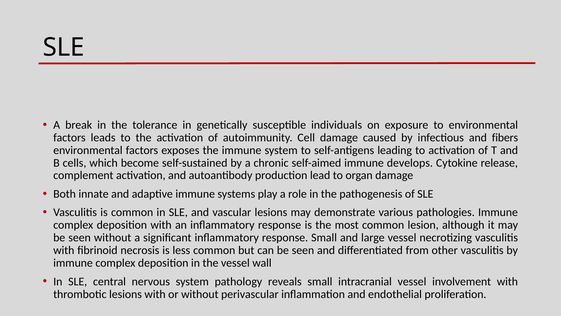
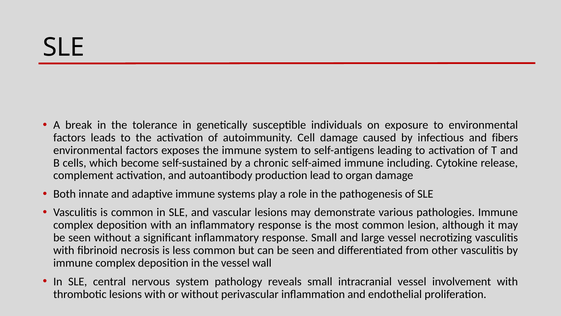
develops: develops -> including
